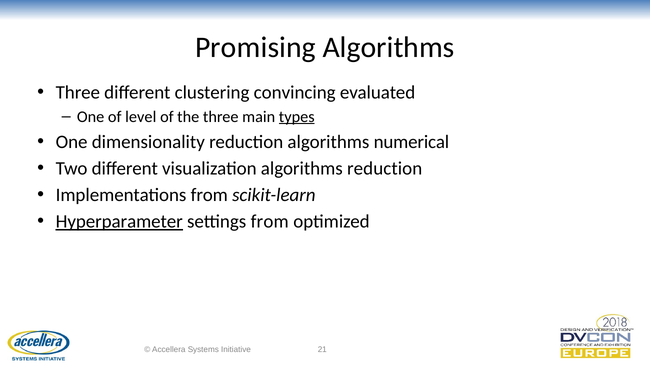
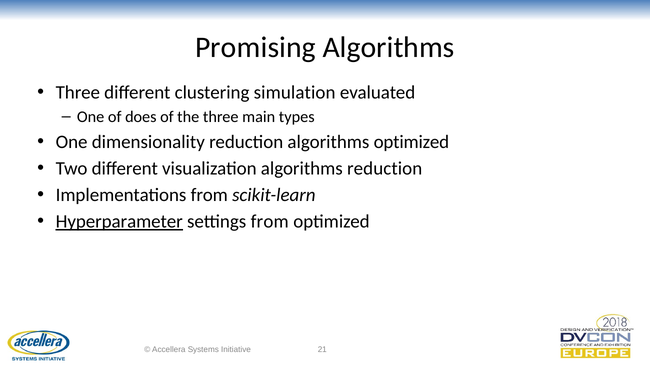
convincing: convincing -> simulation
level: level -> does
types underline: present -> none
algorithms numerical: numerical -> optimized
